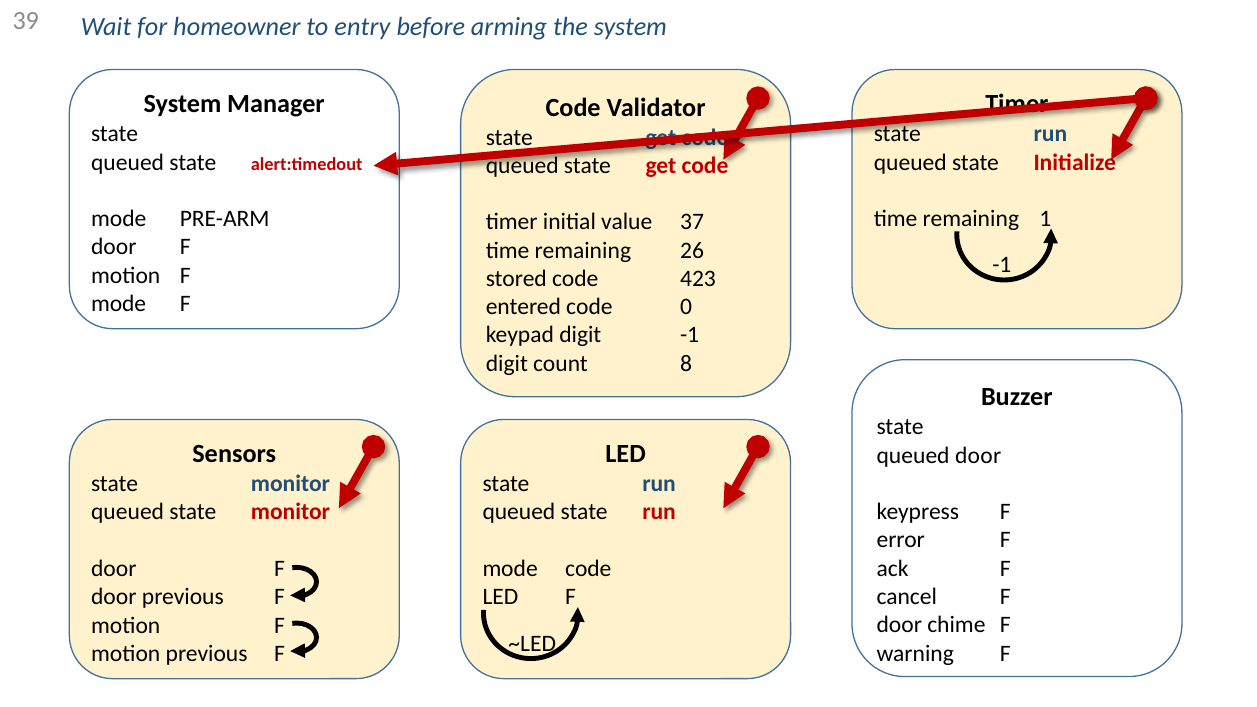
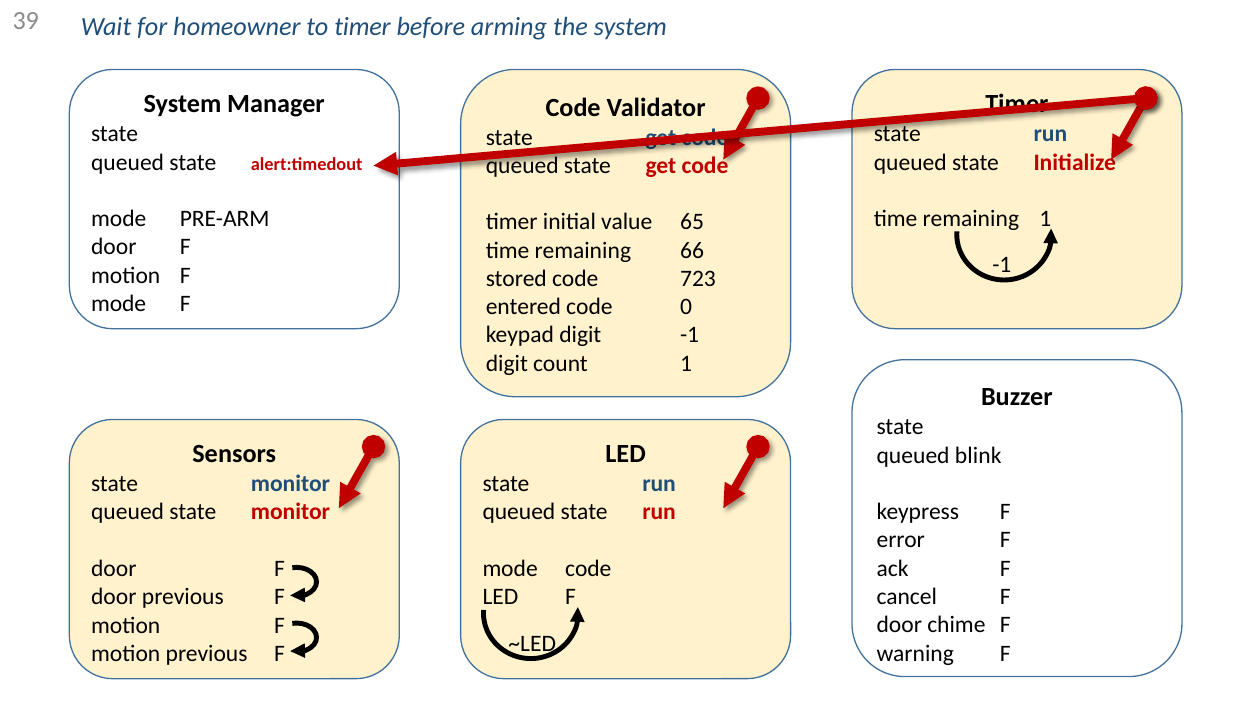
to entry: entry -> timer
37: 37 -> 65
26: 26 -> 66
423: 423 -> 723
count 8: 8 -> 1
queued door: door -> blink
